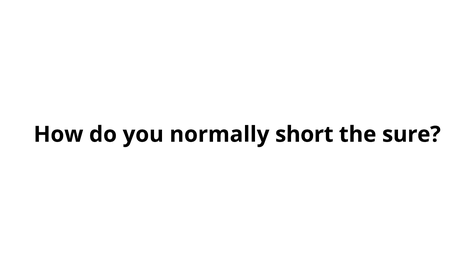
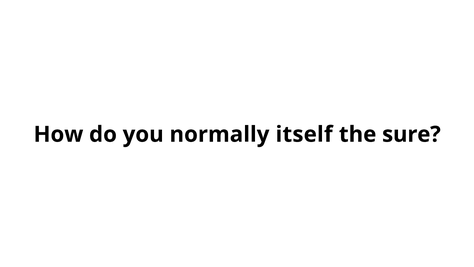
short: short -> itself
